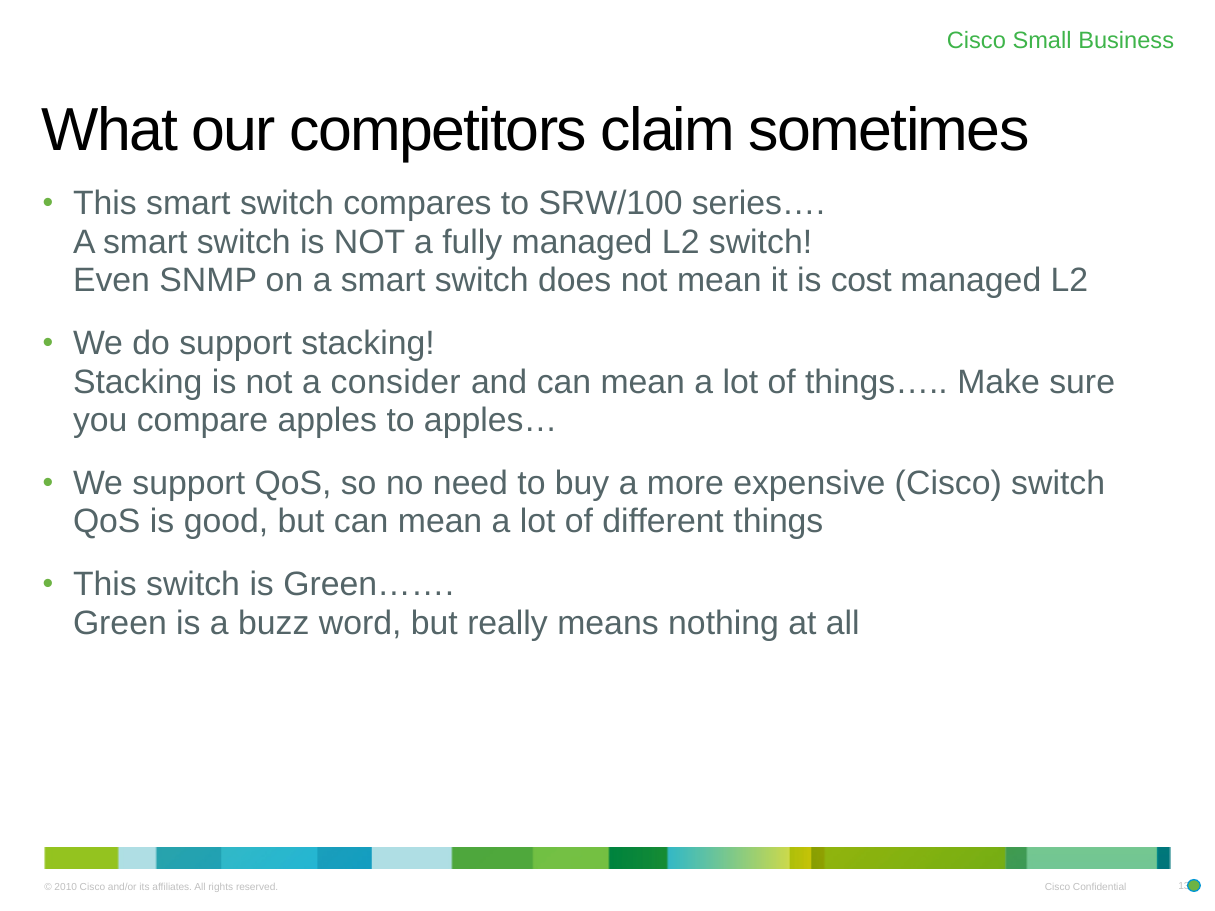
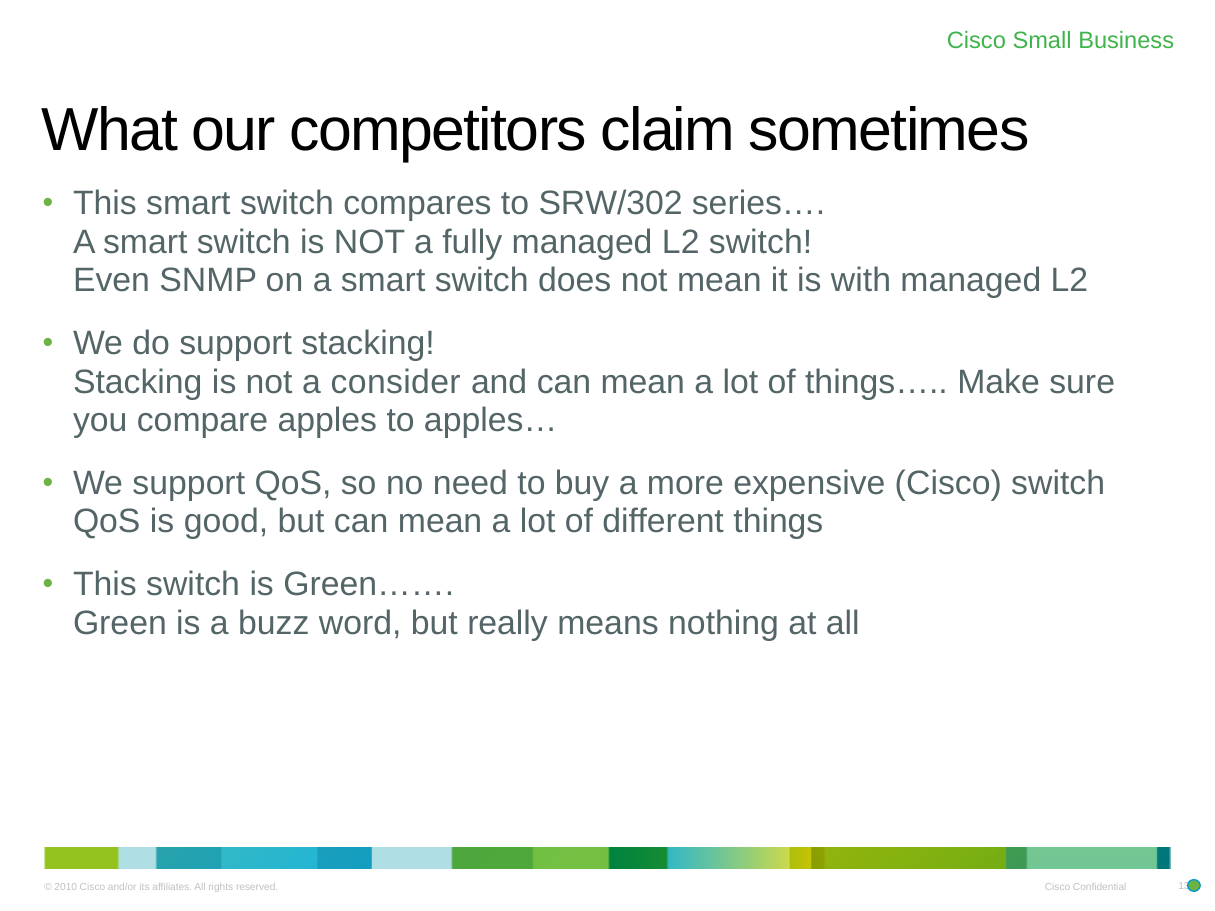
SRW/100: SRW/100 -> SRW/302
cost: cost -> with
